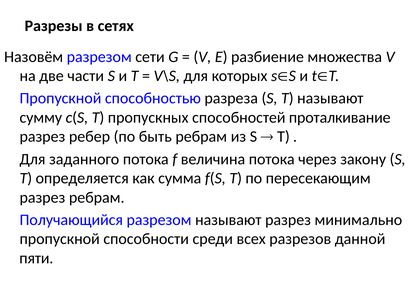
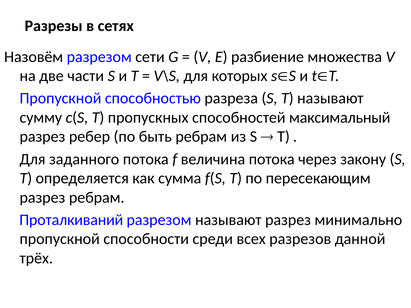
проталкивание: проталкивание -> максимальный
Получающийся: Получающийся -> Проталкиваний
пяти: пяти -> трёх
